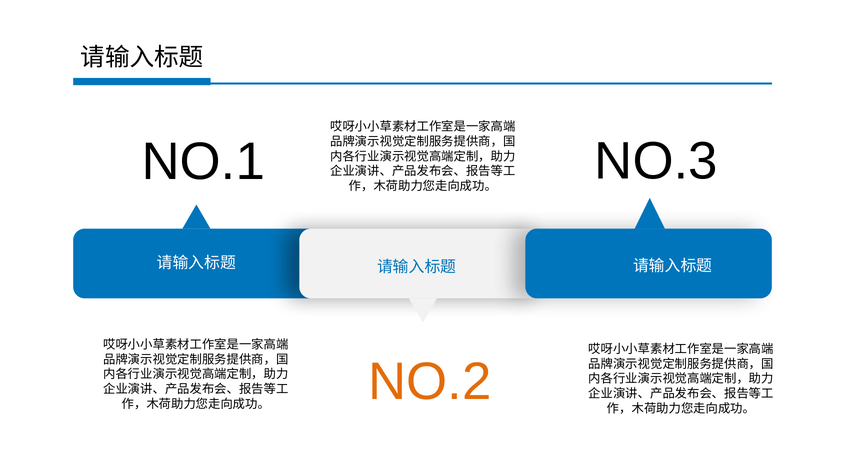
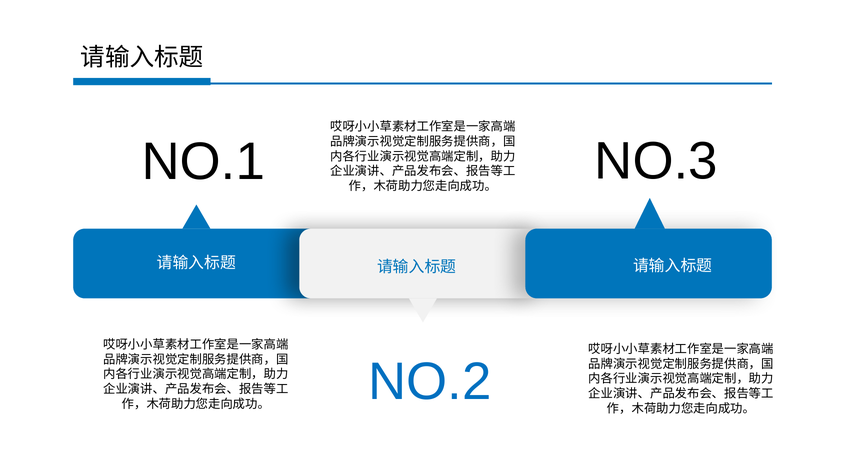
NO.2 colour: orange -> blue
